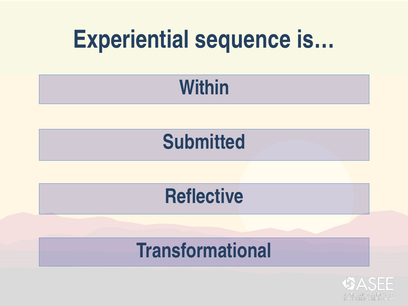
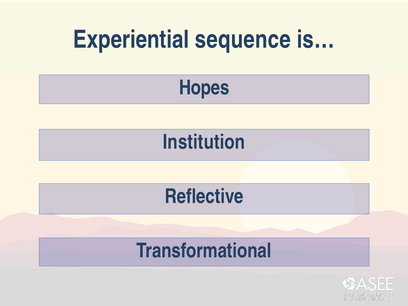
Within: Within -> Hopes
Submitted: Submitted -> Institution
